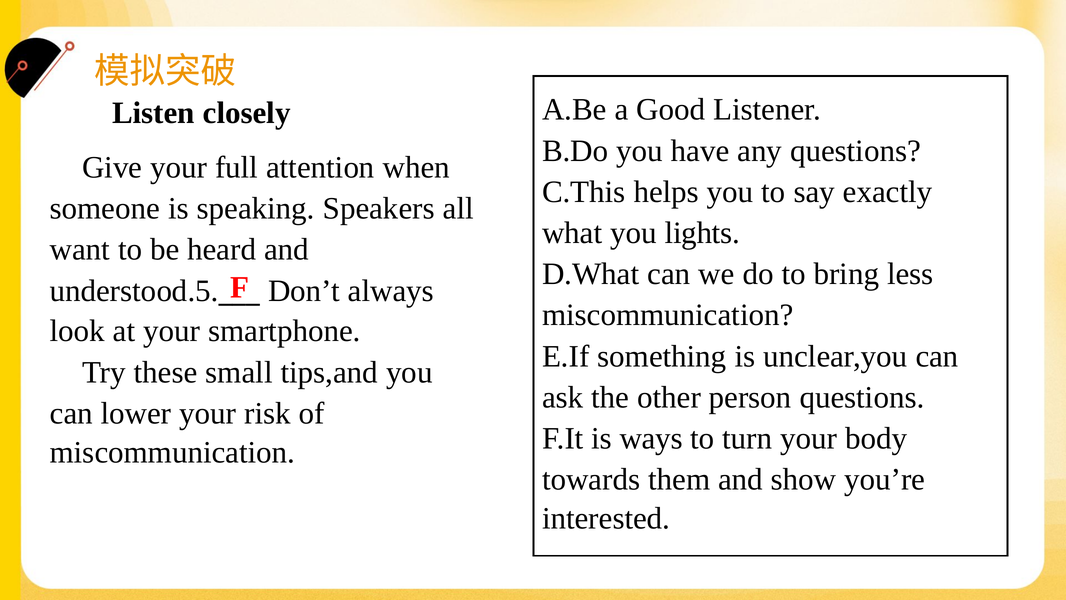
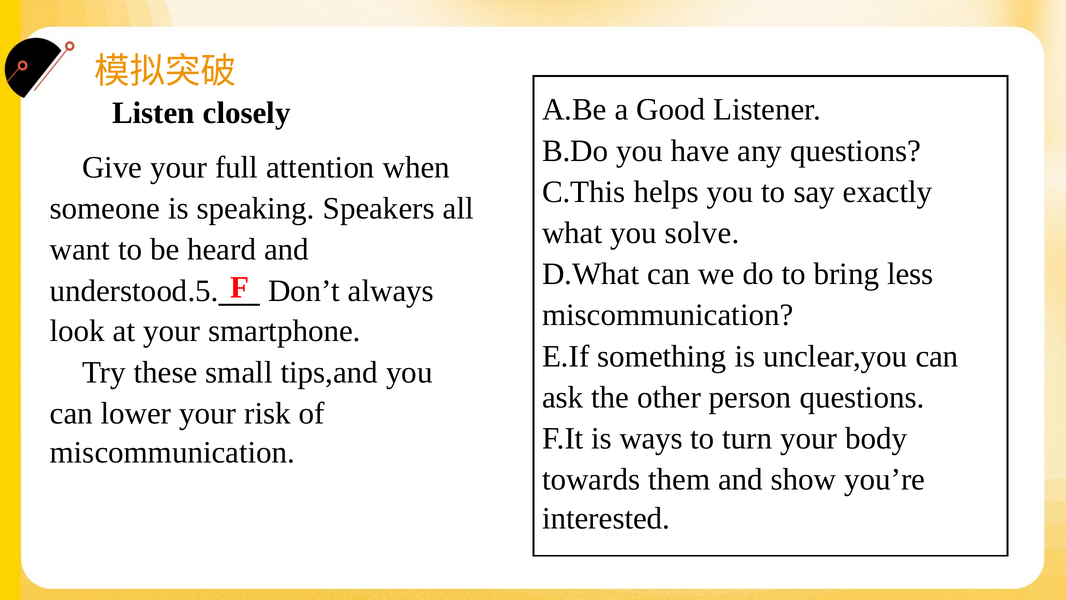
lights: lights -> solve
